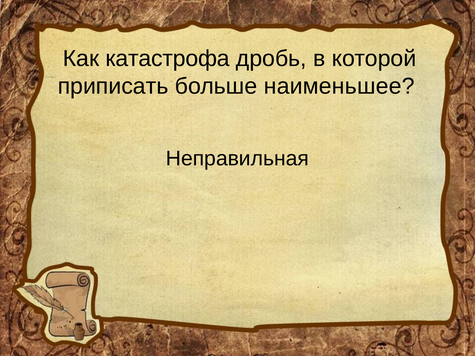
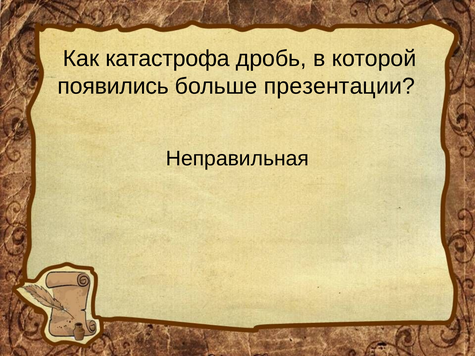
приписать: приписать -> появились
наименьшее: наименьшее -> презентации
